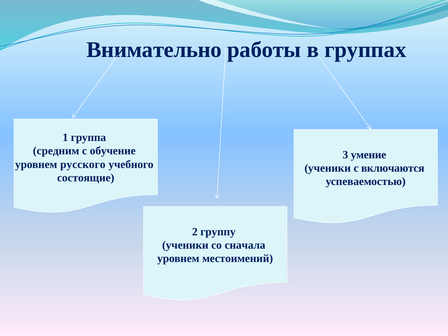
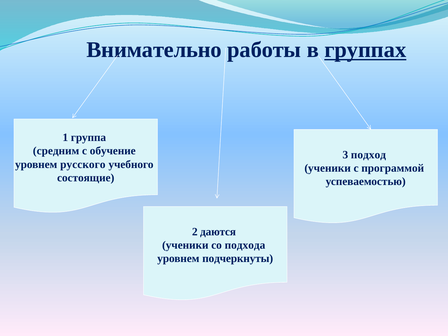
группах underline: none -> present
умение: умение -> подход
включаются: включаются -> программой
группу: группу -> даются
сначала: сначала -> подхода
местоимений: местоимений -> подчеркнуты
